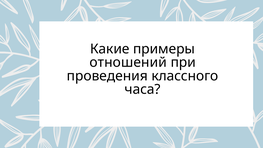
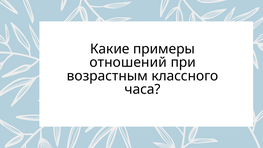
проведения: проведения -> возрастным
